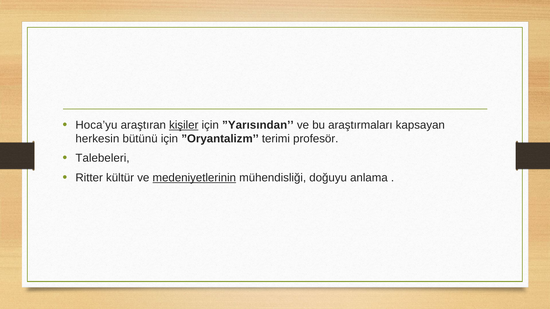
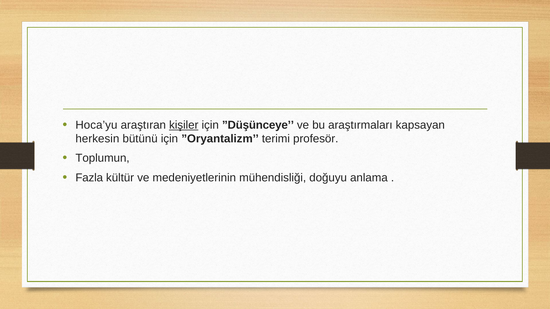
”Yarısından: ”Yarısından -> ”Düşünceye
Talebeleri: Talebeleri -> Toplumun
Ritter: Ritter -> Fazla
medeniyetlerinin underline: present -> none
